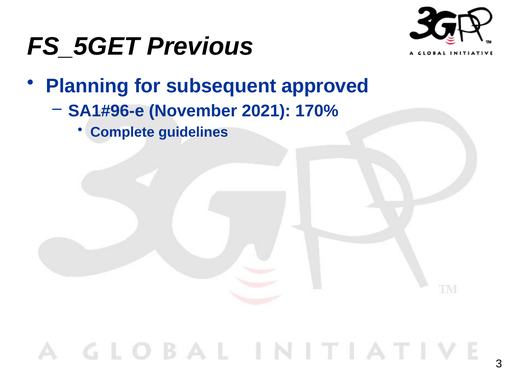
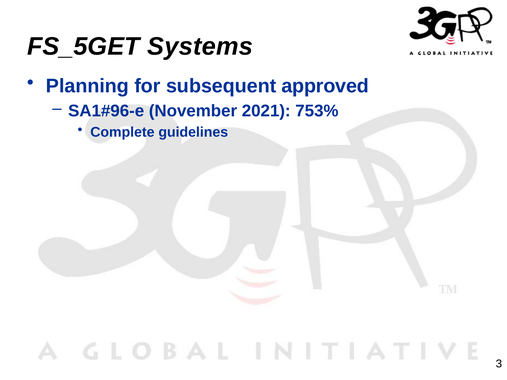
Previous: Previous -> Systems
170%: 170% -> 753%
